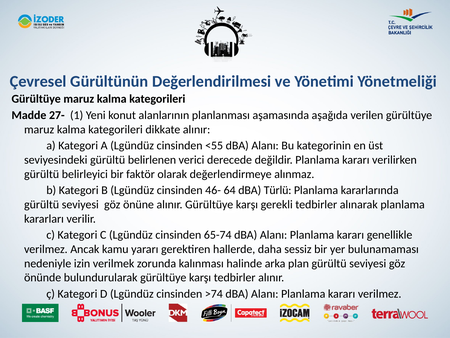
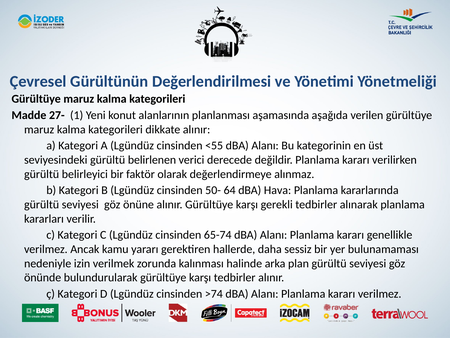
46-: 46- -> 50-
Türlü: Türlü -> Hava
